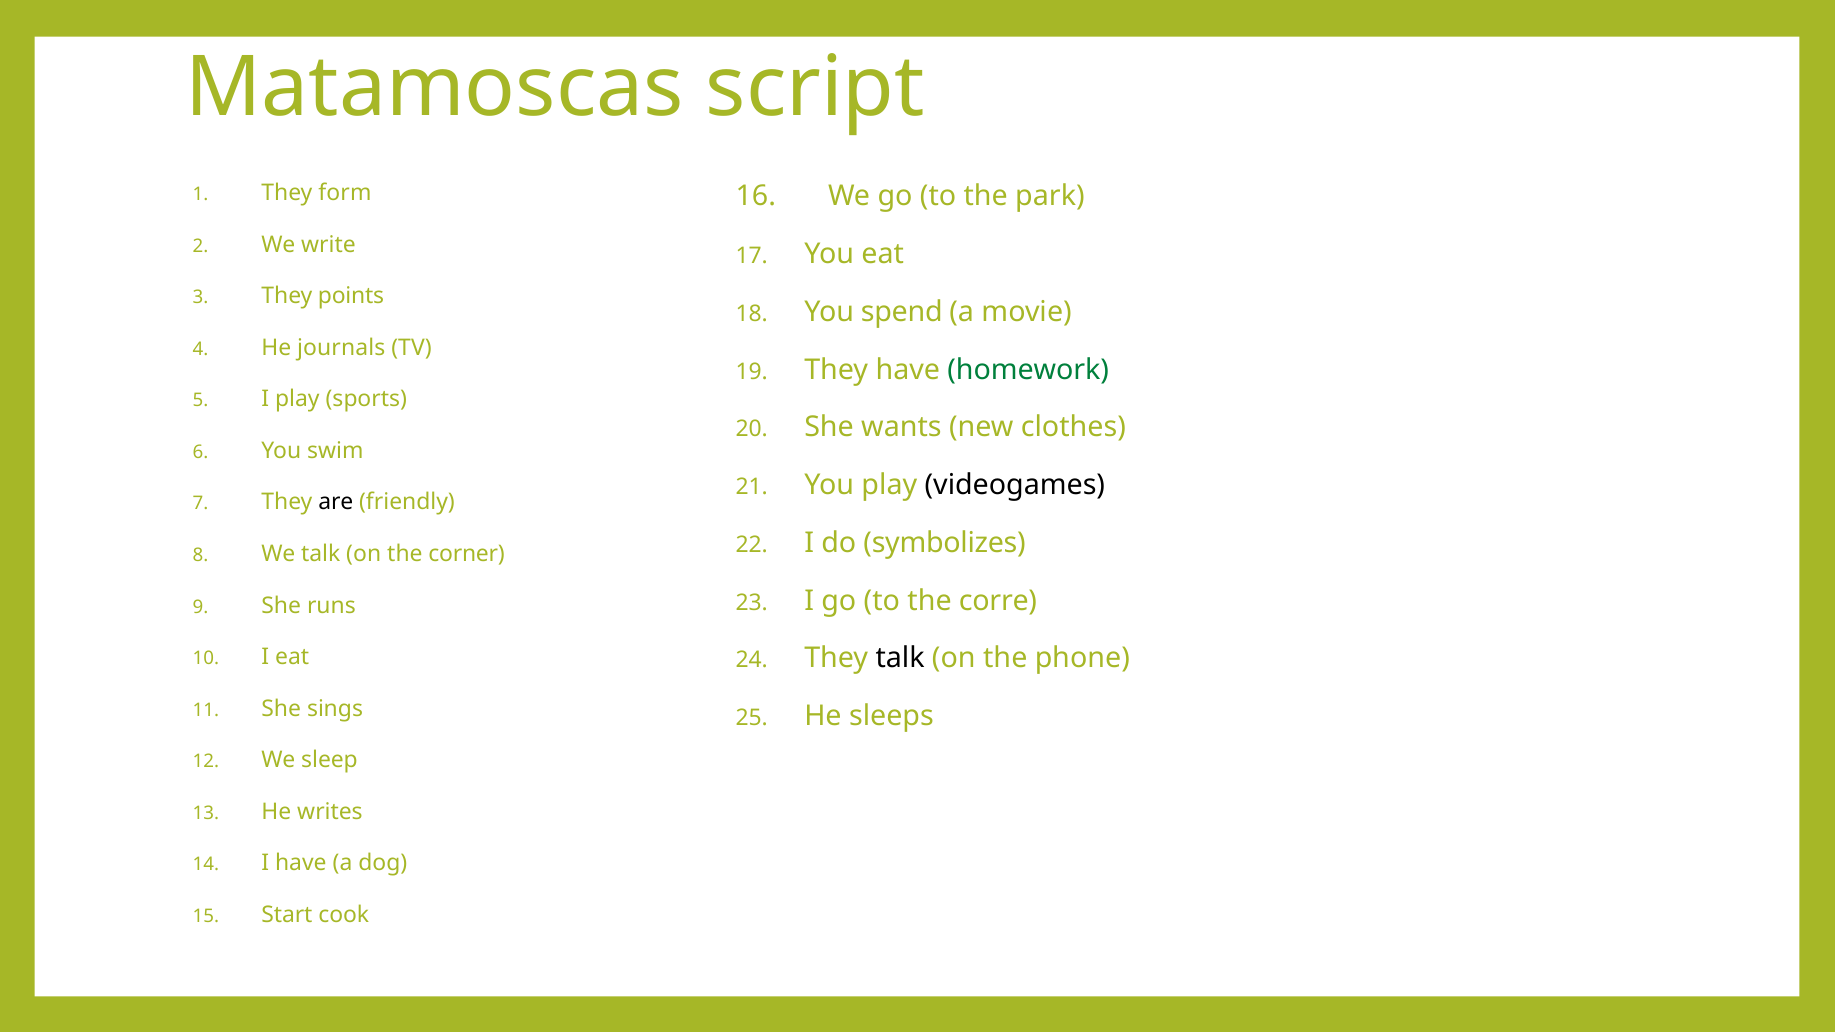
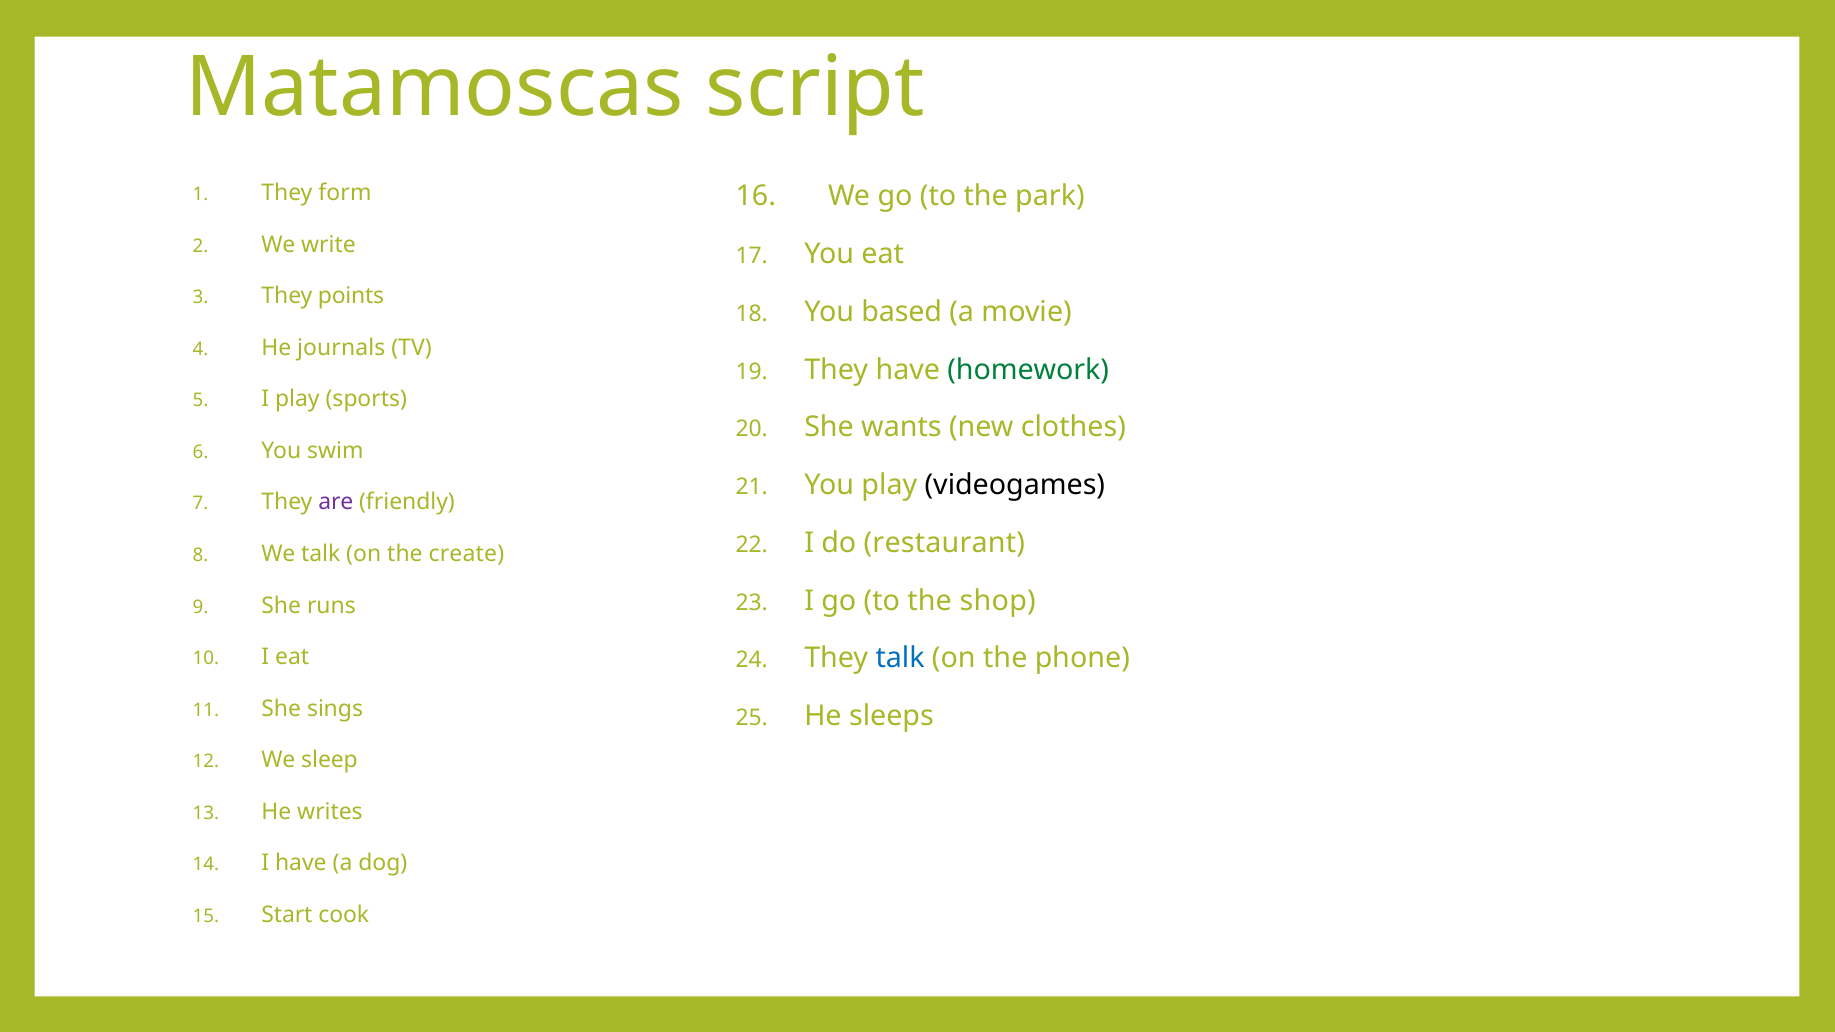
spend: spend -> based
are colour: black -> purple
symbolizes: symbolizes -> restaurant
corner: corner -> create
corre: corre -> shop
talk at (900, 658) colour: black -> blue
